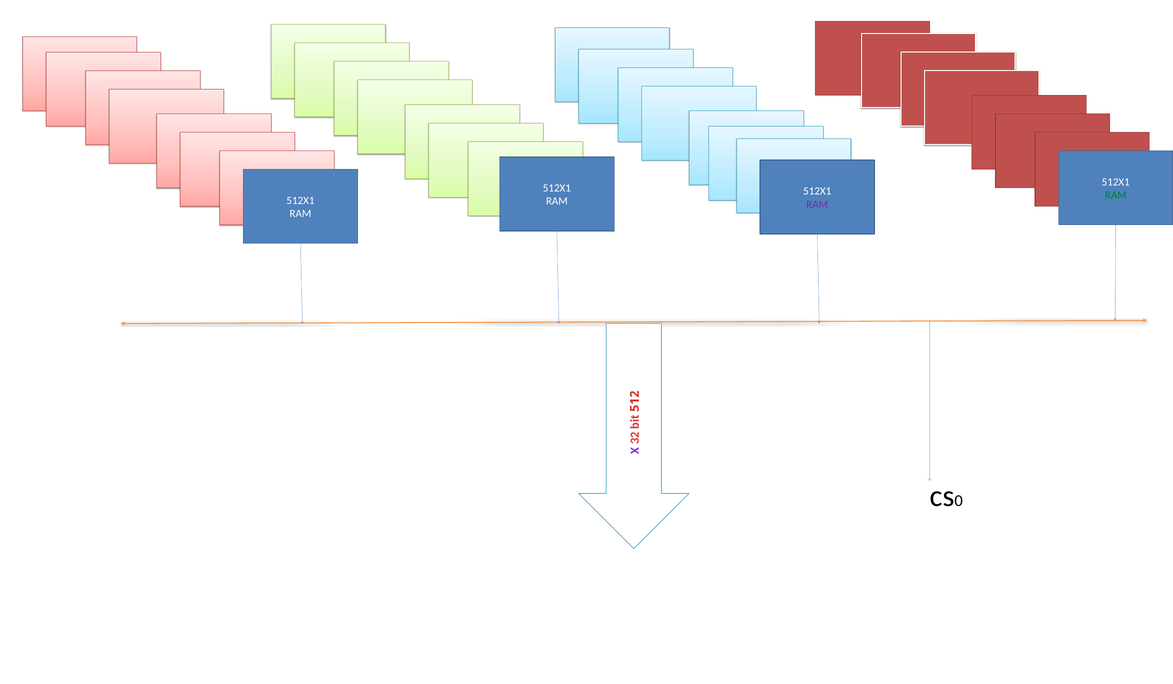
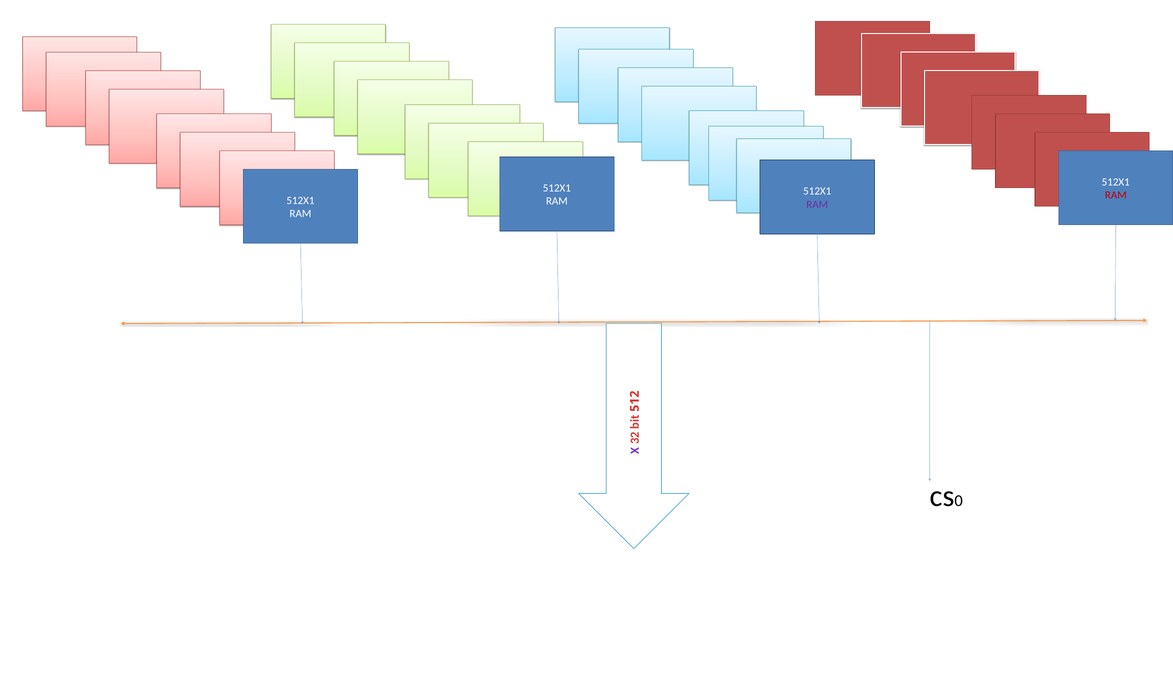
RAM at (1116, 195) colour: green -> red
